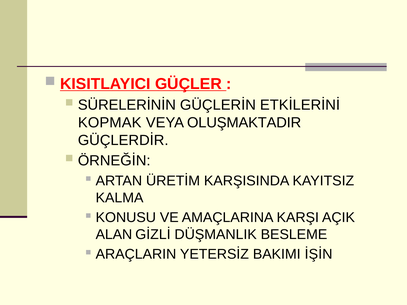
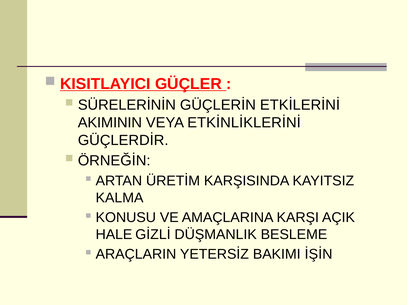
KOPMAK: KOPMAK -> AKIMININ
OLUŞMAKTADIR: OLUŞMAKTADIR -> ETKİNLİKLERİNİ
ALAN: ALAN -> HALE
